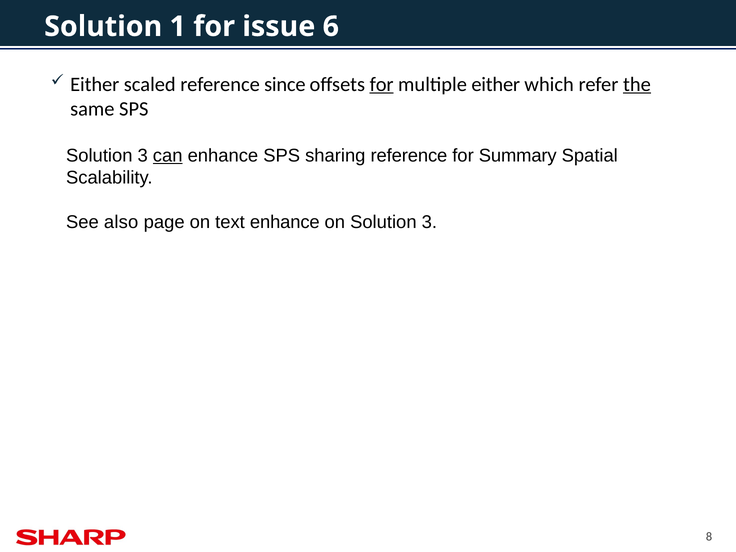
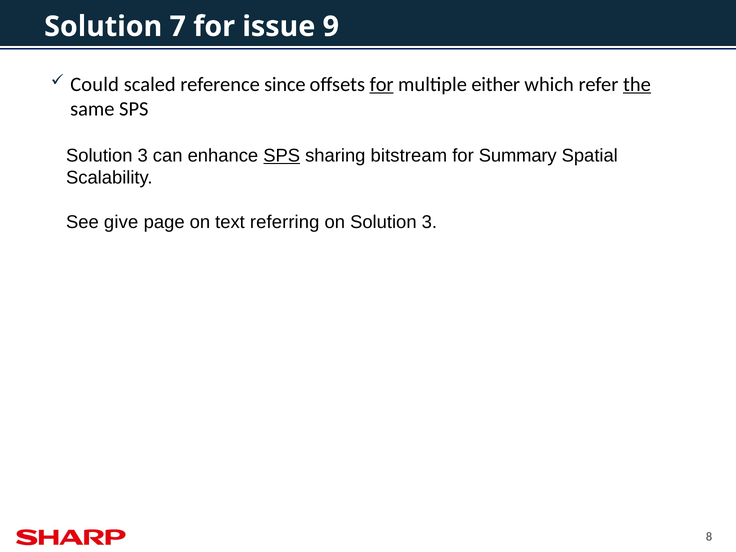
1: 1 -> 7
6: 6 -> 9
Either at (95, 84): Either -> Could
can underline: present -> none
SPS at (282, 156) underline: none -> present
sharing reference: reference -> bitstream
also: also -> give
text enhance: enhance -> referring
